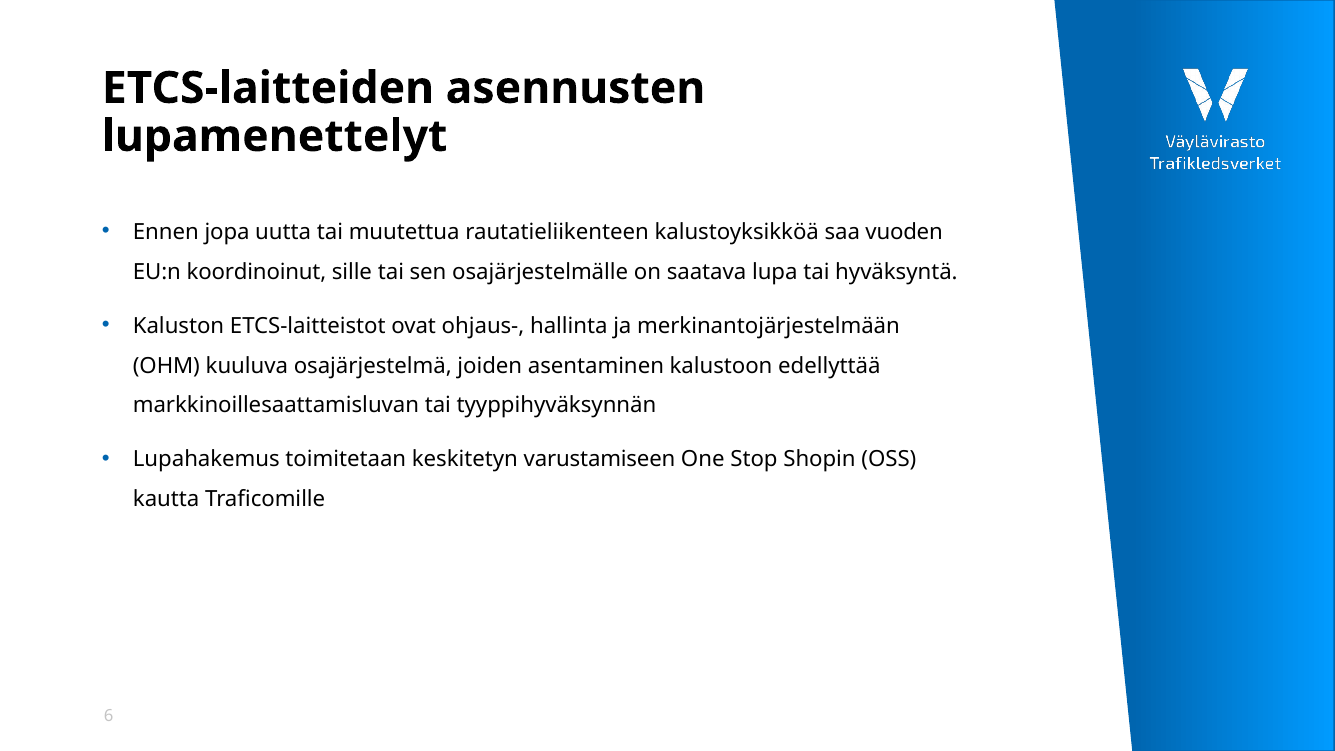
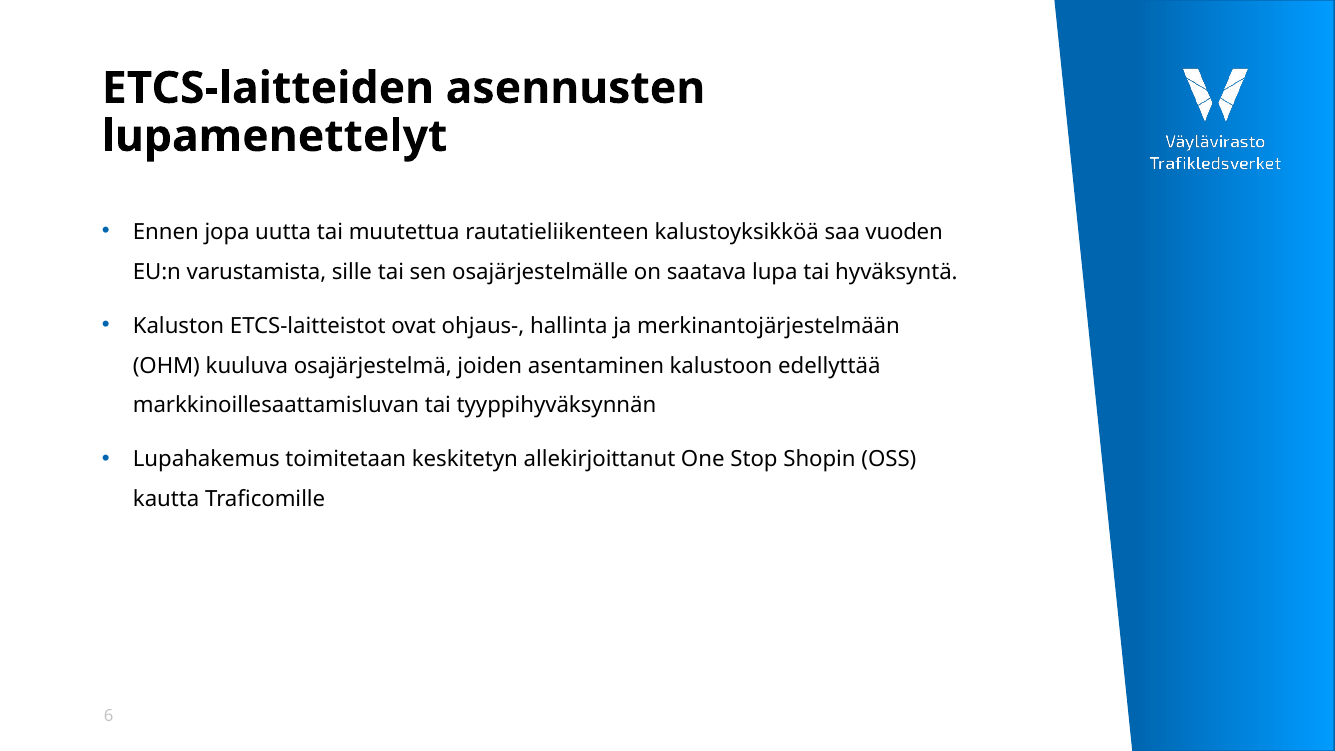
koordinoinut: koordinoinut -> varustamista
varustamiseen: varustamiseen -> allekirjoittanut
